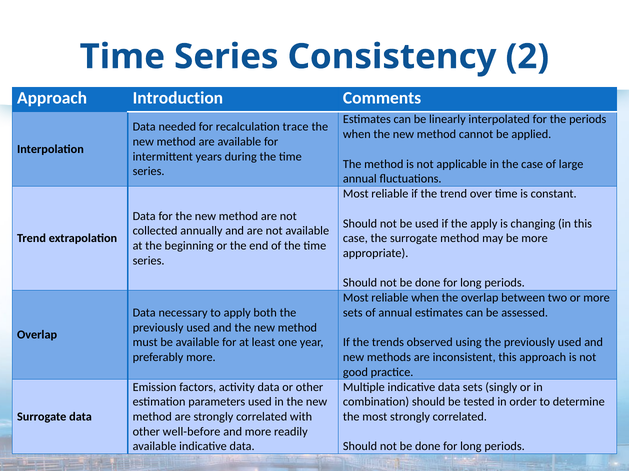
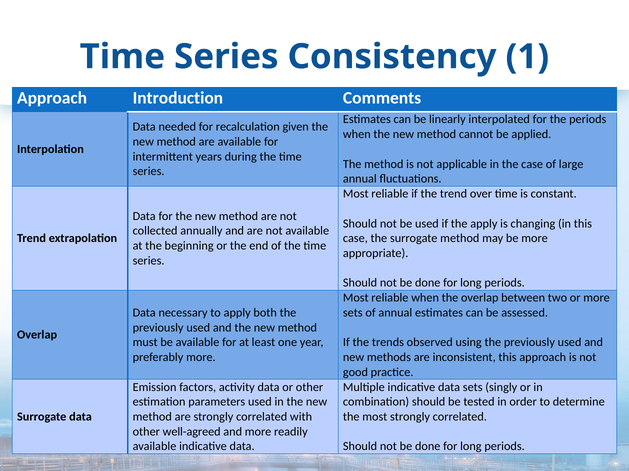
2: 2 -> 1
trace: trace -> given
well-before: well-before -> well-agreed
